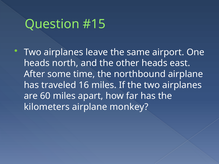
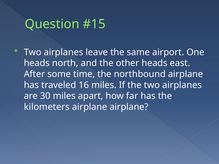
60: 60 -> 30
airplane monkey: monkey -> airplane
